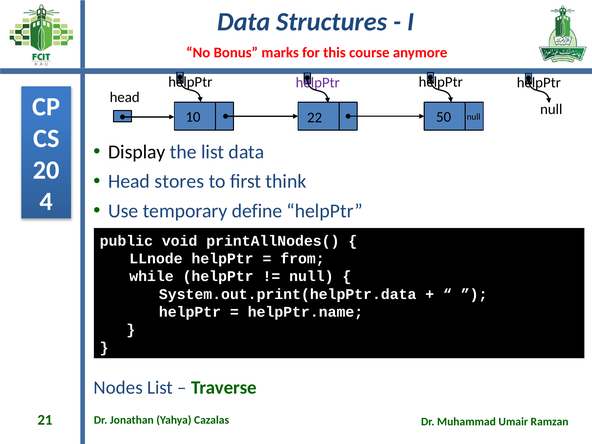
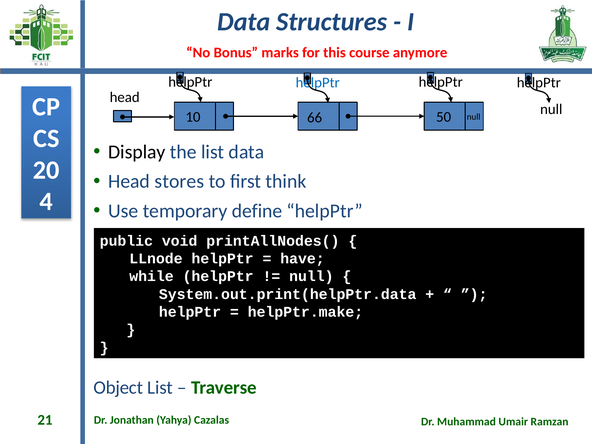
helpPtr at (318, 82) colour: purple -> blue
22: 22 -> 66
from: from -> have
helpPtr.name: helpPtr.name -> helpPtr.make
Nodes: Nodes -> Object
